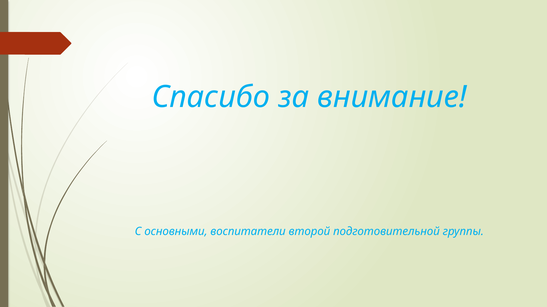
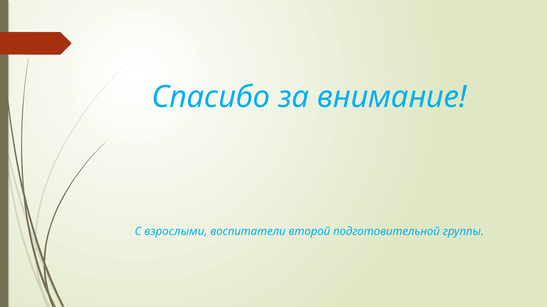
основными: основными -> взрослыми
